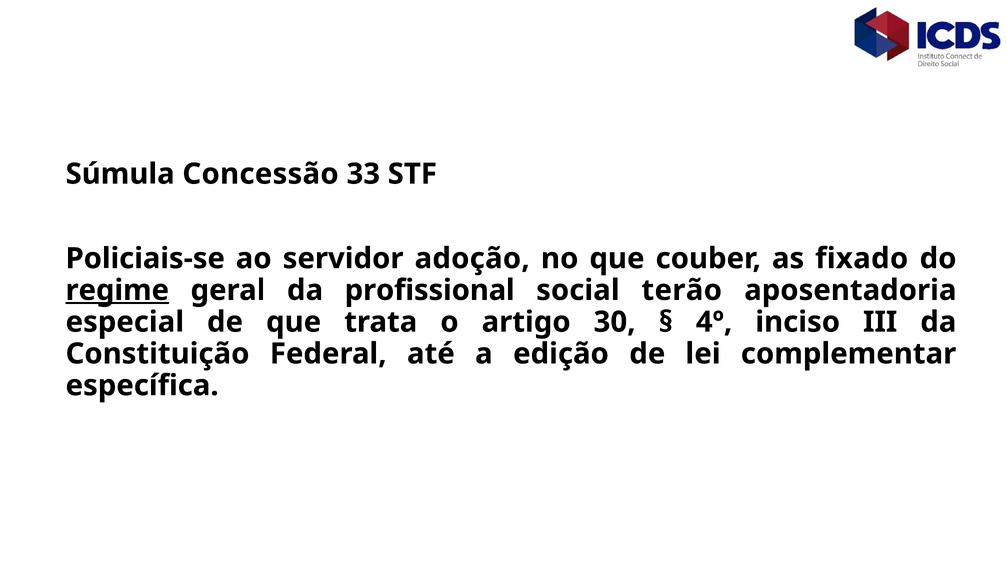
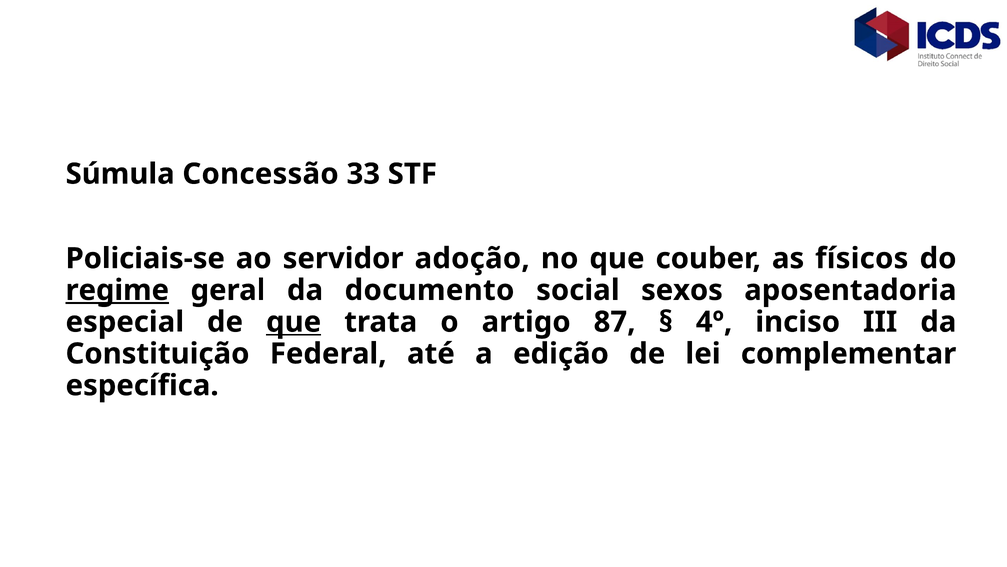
fixado: fixado -> físicos
profissional: profissional -> documento
terão: terão -> sexos
que at (294, 322) underline: none -> present
30: 30 -> 87
